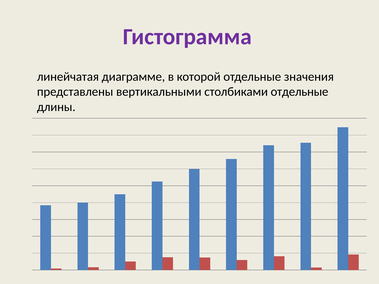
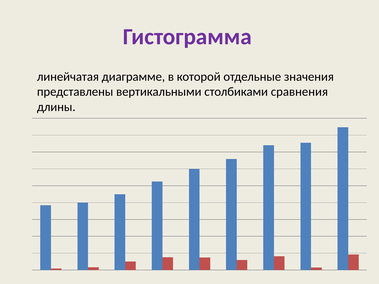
столбиками отдельные: отдельные -> сравнения
